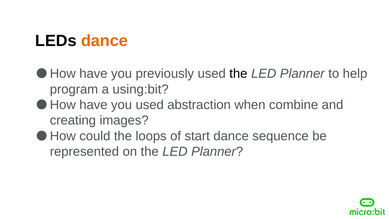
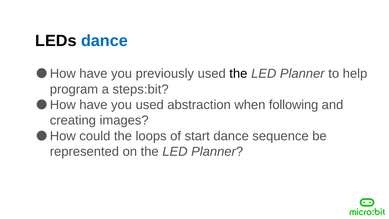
dance at (104, 41) colour: orange -> blue
using:bit: using:bit -> steps:bit
combine: combine -> following
